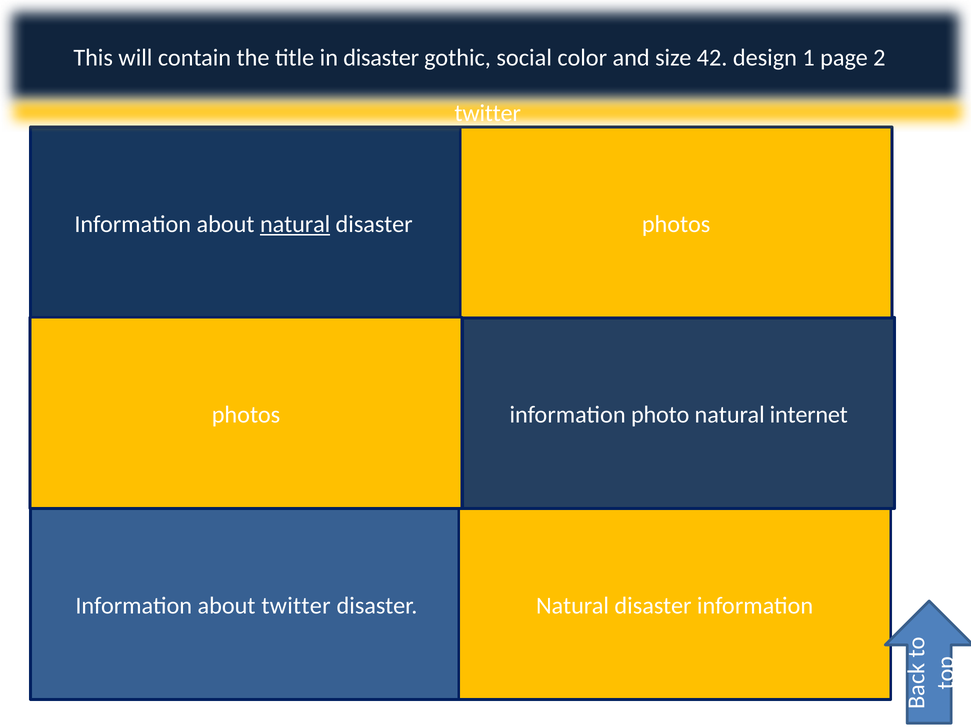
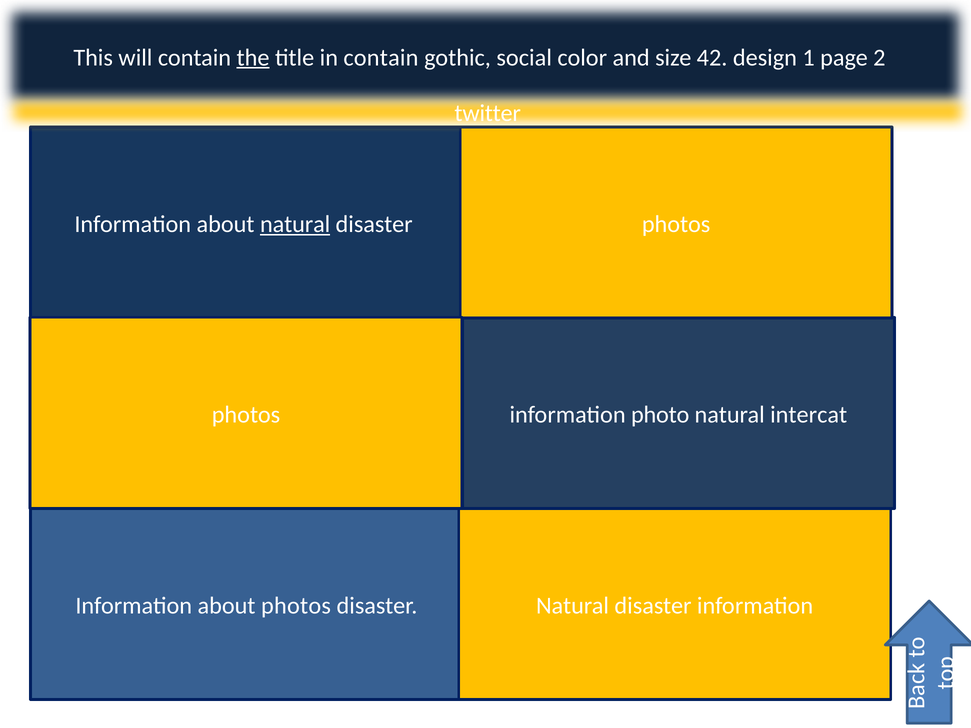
the underline: none -> present
in disaster: disaster -> contain
internet: internet -> intercat
about twitter: twitter -> photos
